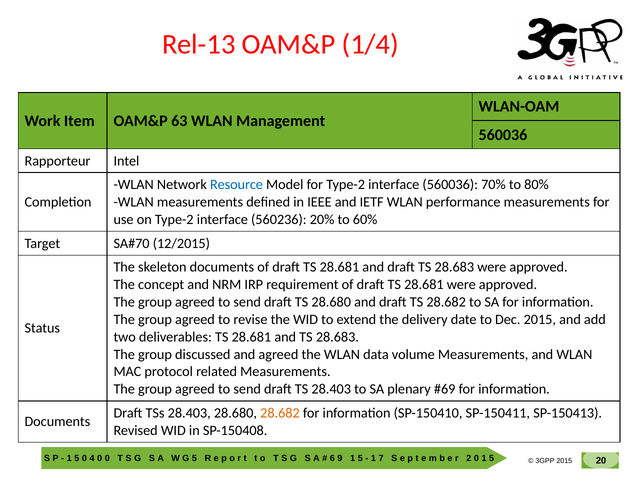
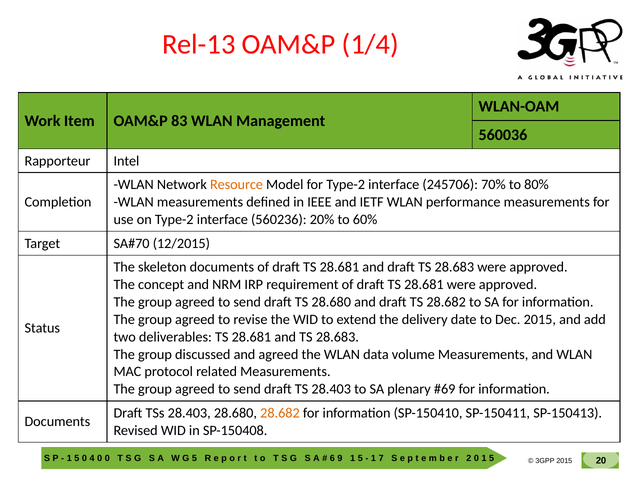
63: 63 -> 83
Resource colour: blue -> orange
interface 560036: 560036 -> 245706
